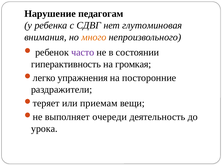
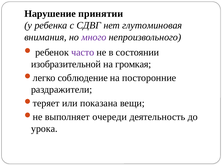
педагогам: педагогам -> принятии
много colour: orange -> purple
гиперактивность: гиперактивность -> изобразительной
упражнения: упражнения -> соблюдение
приемам: приемам -> показана
